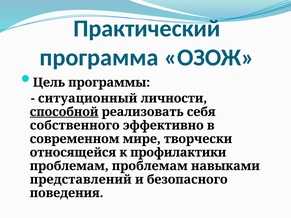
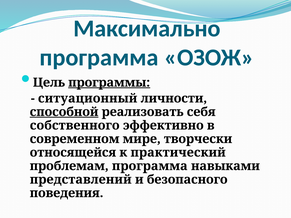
Практический: Практический -> Максимально
программы underline: none -> present
профилактики: профилактики -> практический
проблемам проблемам: проблемам -> программа
